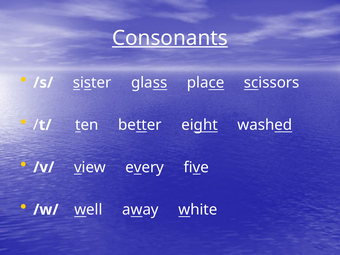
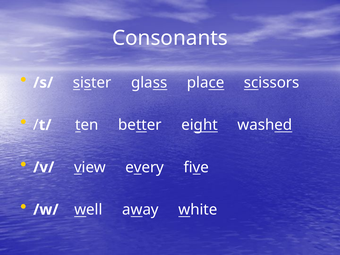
Consonants underline: present -> none
